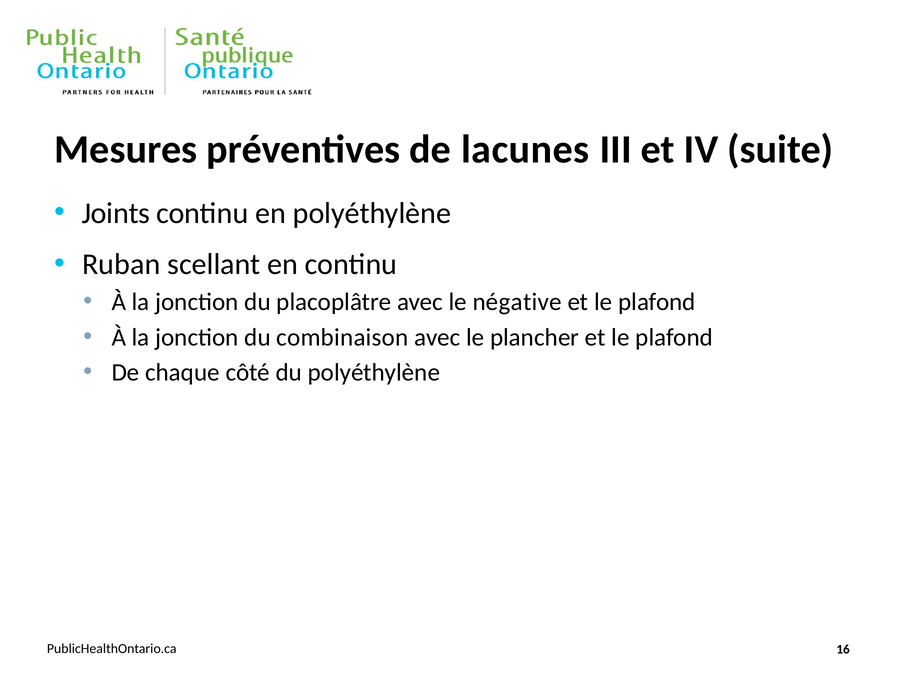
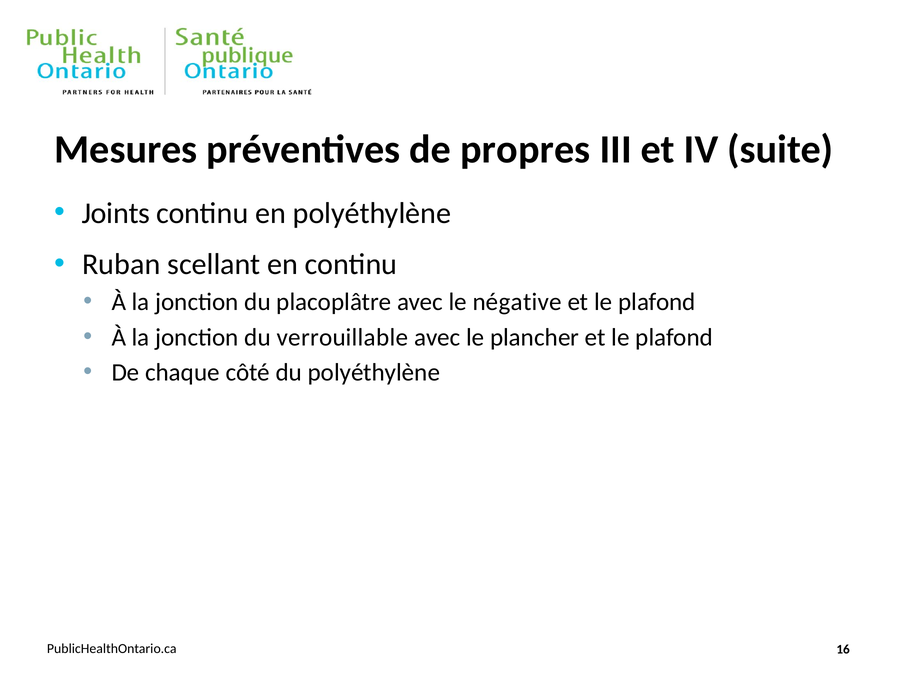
lacunes: lacunes -> propres
combinaison: combinaison -> verrouillable
